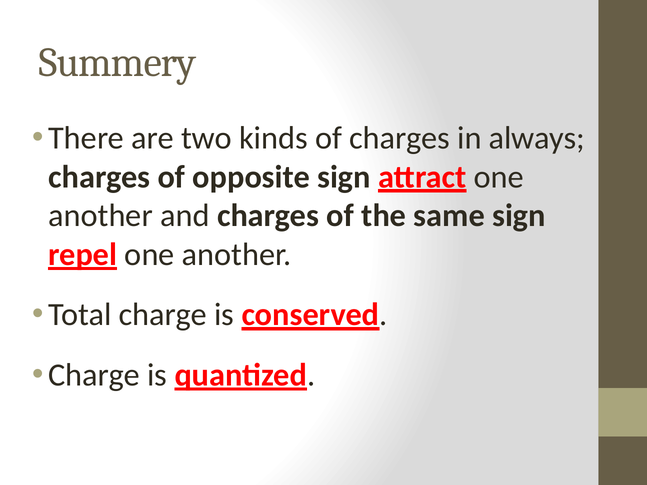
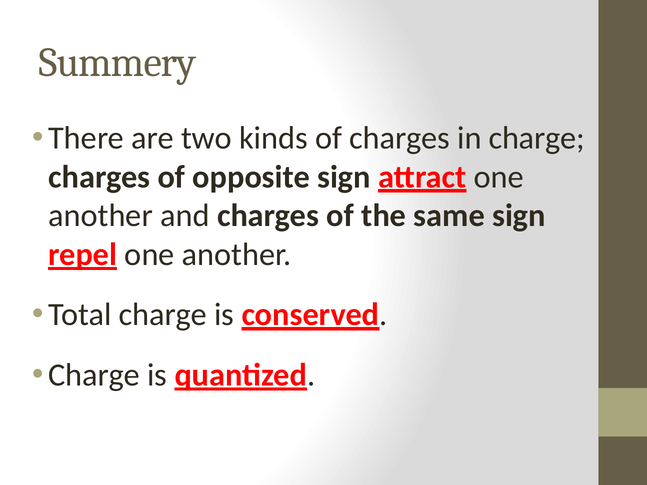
in always: always -> charge
